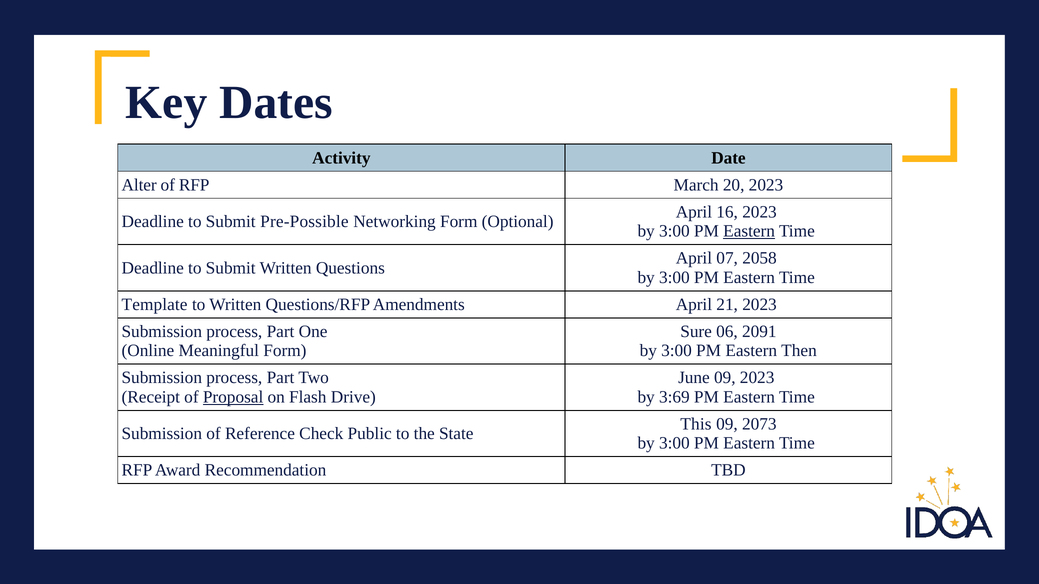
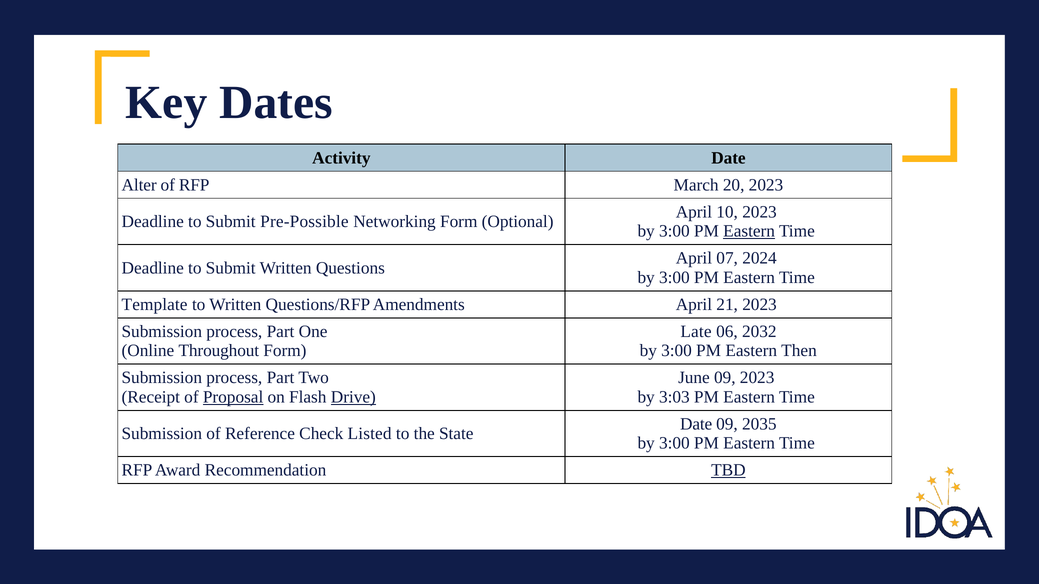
16: 16 -> 10
2058: 2058 -> 2024
Sure: Sure -> Late
2091: 2091 -> 2032
Meaningful: Meaningful -> Throughout
Drive underline: none -> present
3:69: 3:69 -> 3:03
This at (696, 424): This -> Date
2073: 2073 -> 2035
Public: Public -> Listed
TBD underline: none -> present
